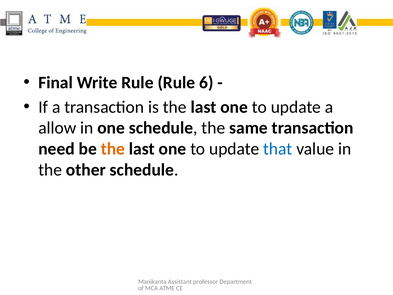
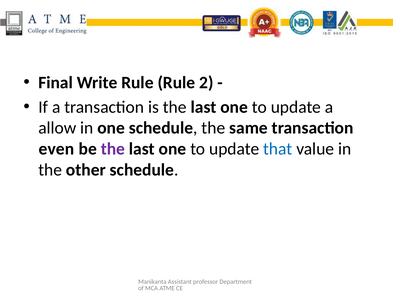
6: 6 -> 2
need: need -> even
the at (113, 149) colour: orange -> purple
